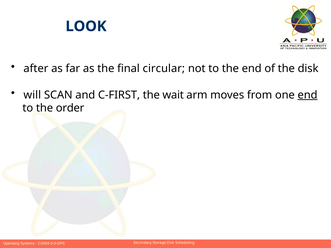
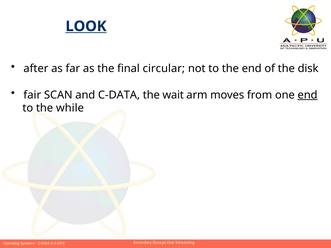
LOOK underline: none -> present
will: will -> fair
C-FIRST: C-FIRST -> C-DATA
order: order -> while
